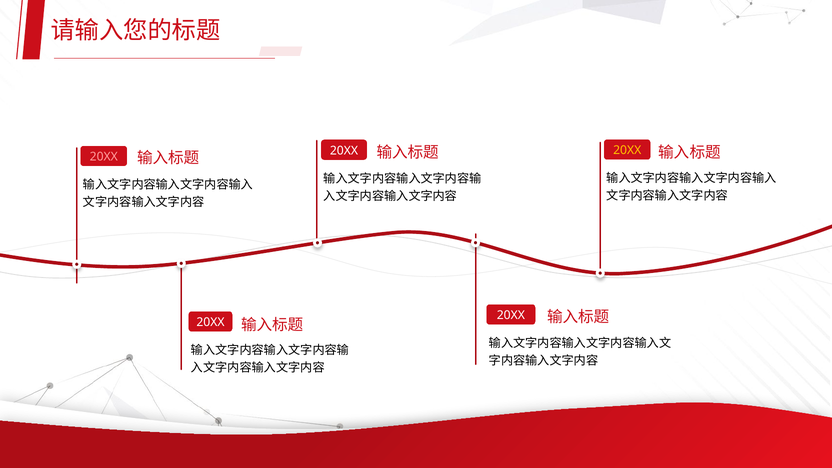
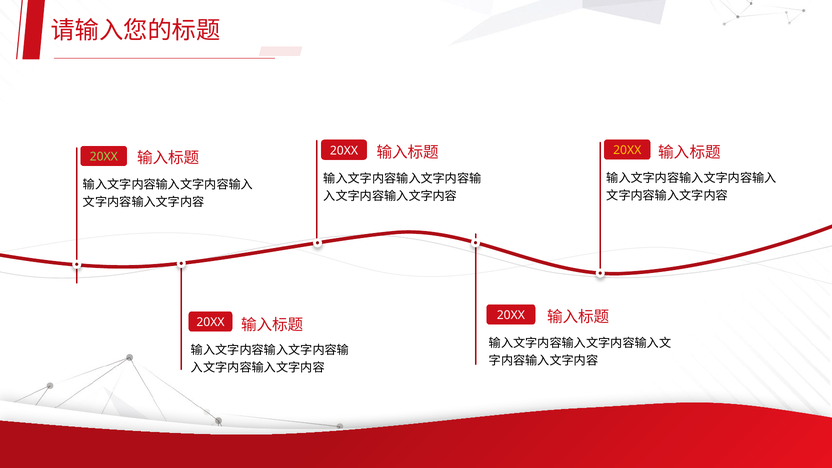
20XX at (104, 157) colour: pink -> light green
